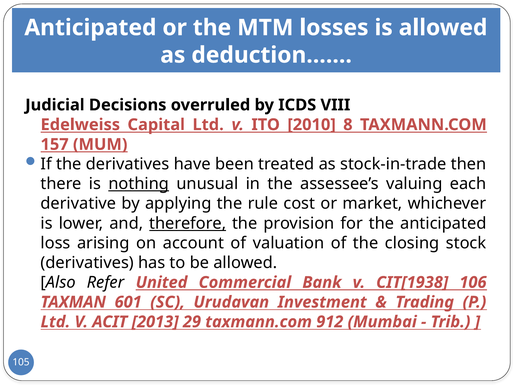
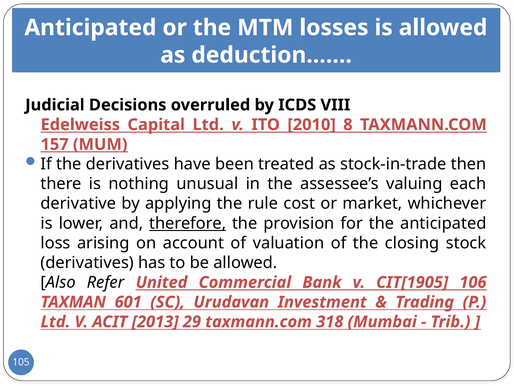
nothing underline: present -> none
CIT[1938: CIT[1938 -> CIT[1905
912: 912 -> 318
